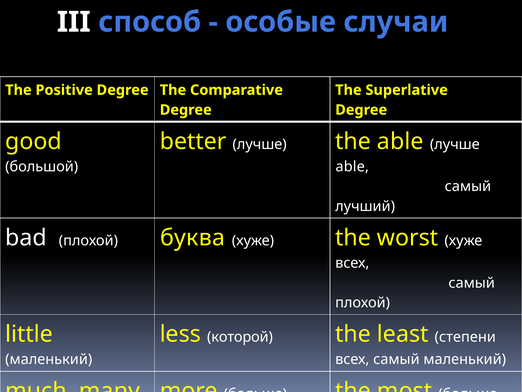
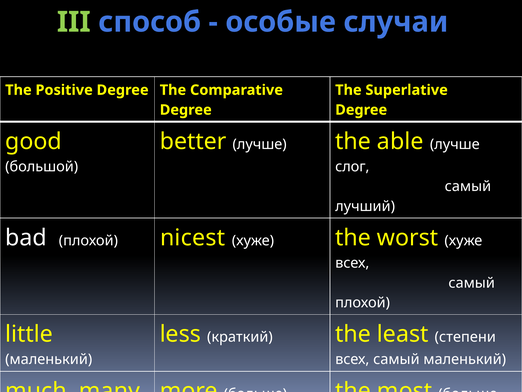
III colour: white -> light green
able at (352, 166): able -> слог
буква: буква -> nicest
которой: которой -> краткий
